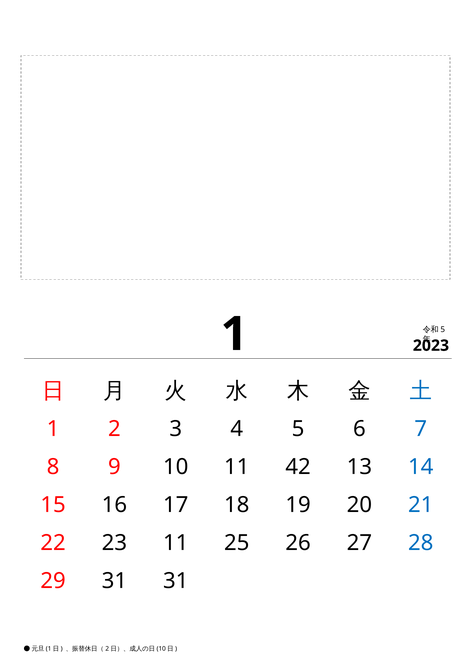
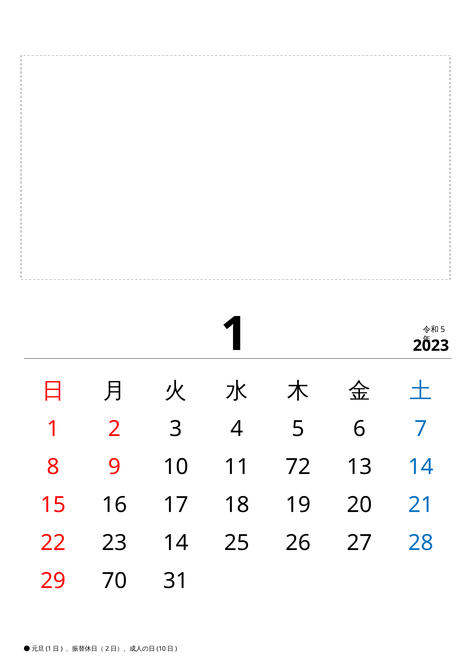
42: 42 -> 72
23 11: 11 -> 14
29 31: 31 -> 70
